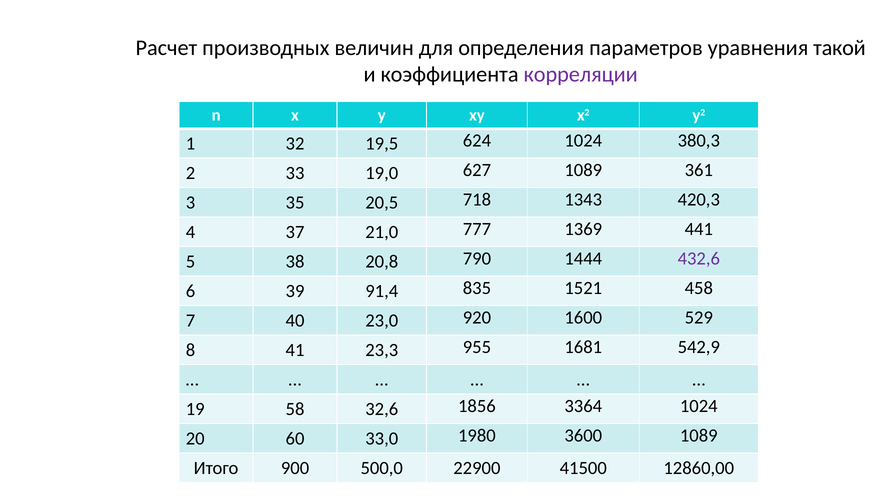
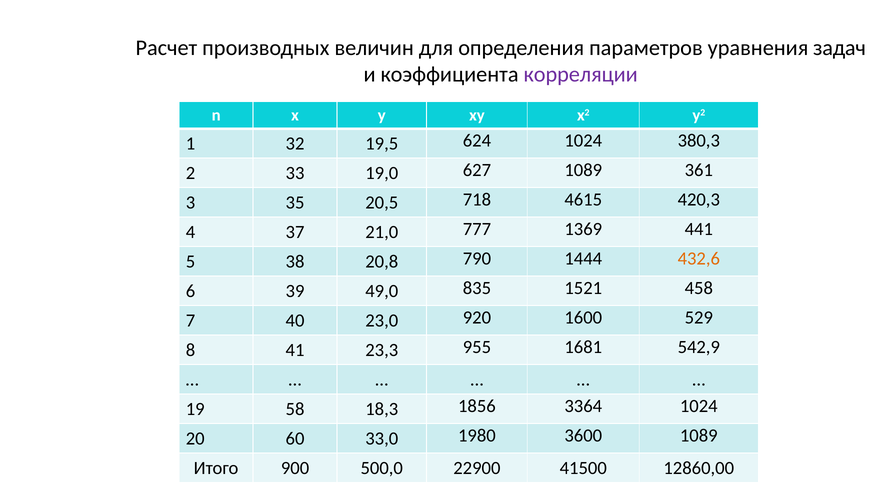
такой: такой -> задач
1343: 1343 -> 4615
432,6 colour: purple -> orange
91,4: 91,4 -> 49,0
32,6: 32,6 -> 18,3
